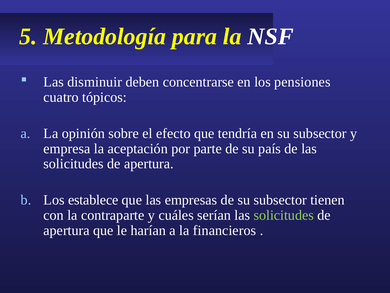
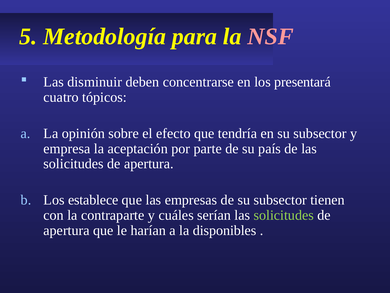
NSF colour: white -> pink
pensiones: pensiones -> presentará
financieros: financieros -> disponibles
